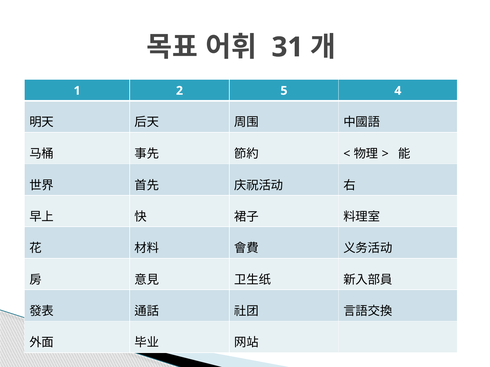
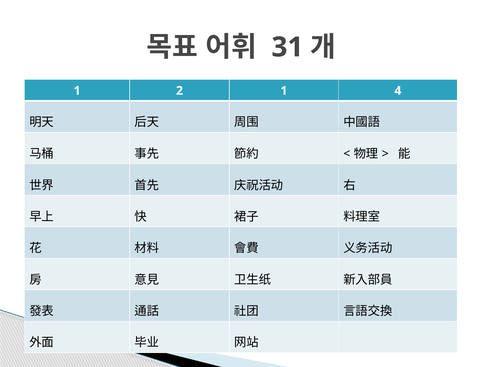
2 5: 5 -> 1
